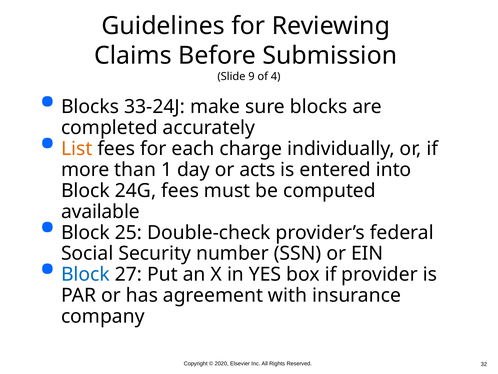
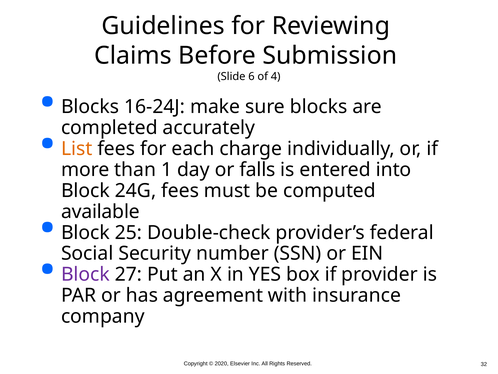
9: 9 -> 6
33-24J: 33-24J -> 16-24J
acts: acts -> falls
Block at (85, 274) colour: blue -> purple
